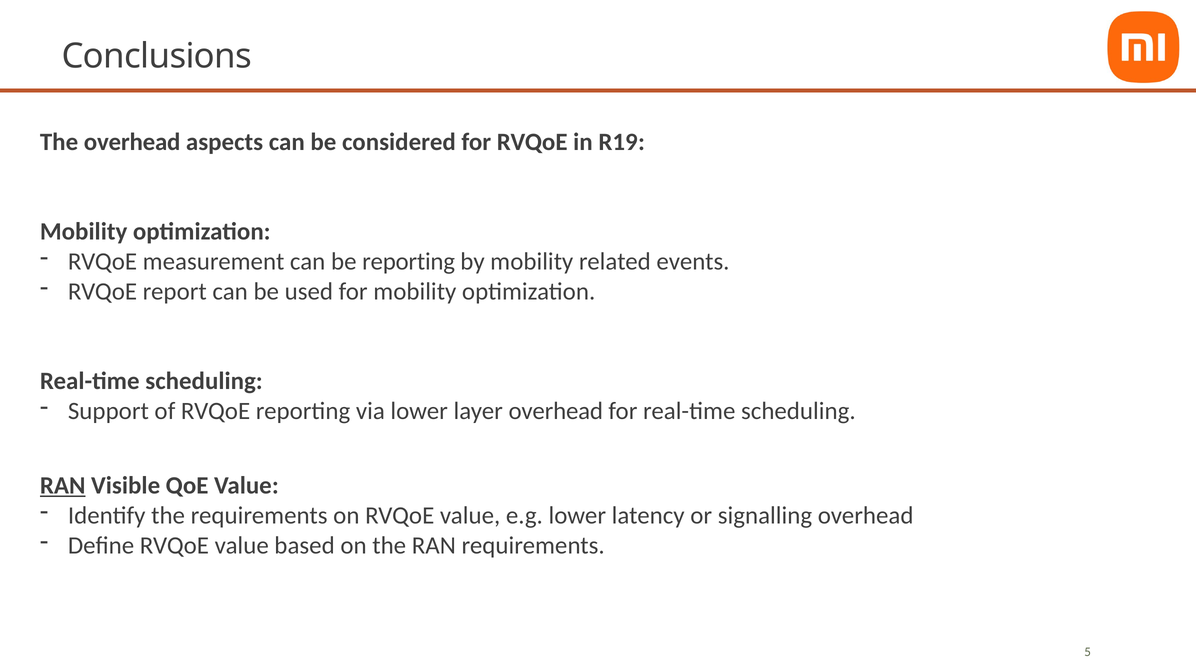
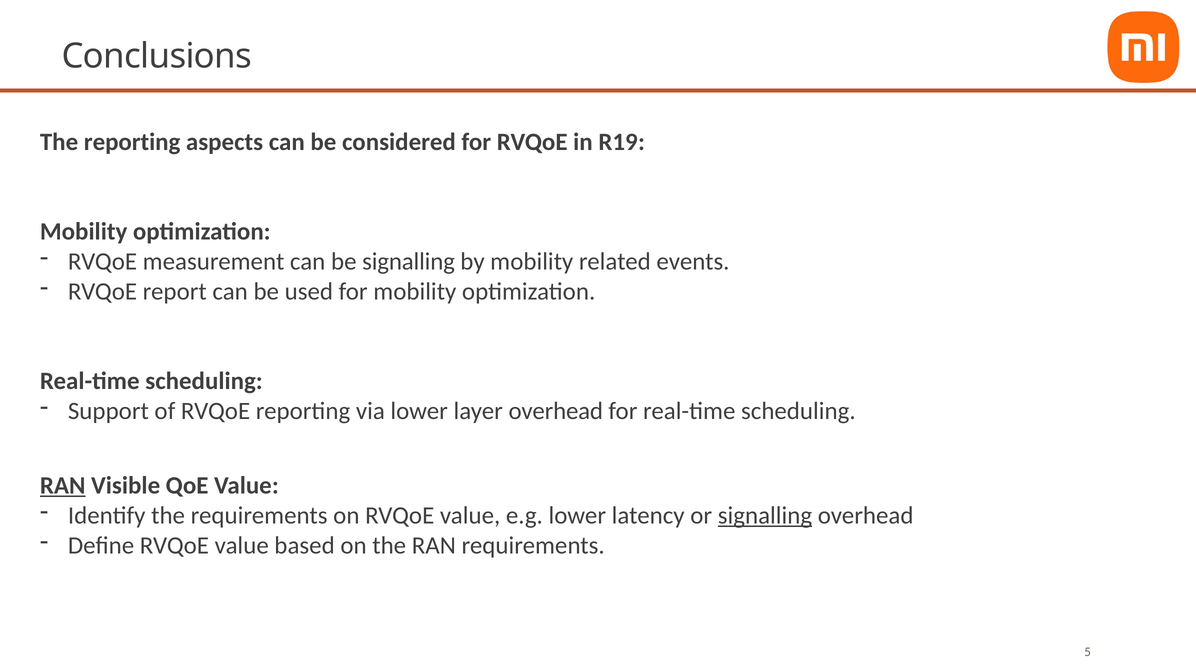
The overhead: overhead -> reporting
be reporting: reporting -> signalling
signalling at (765, 516) underline: none -> present
